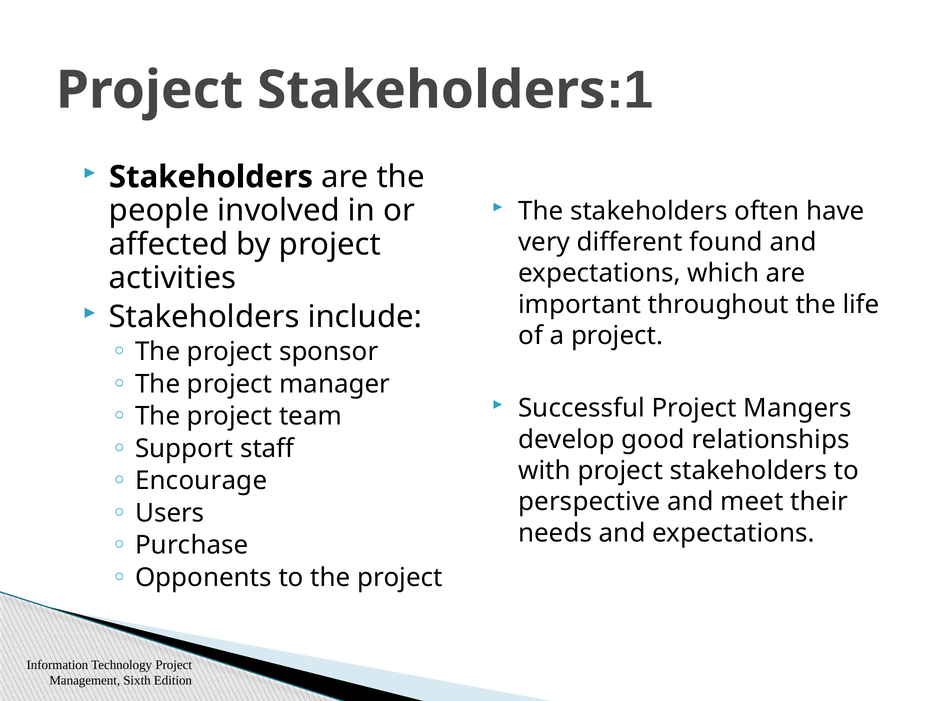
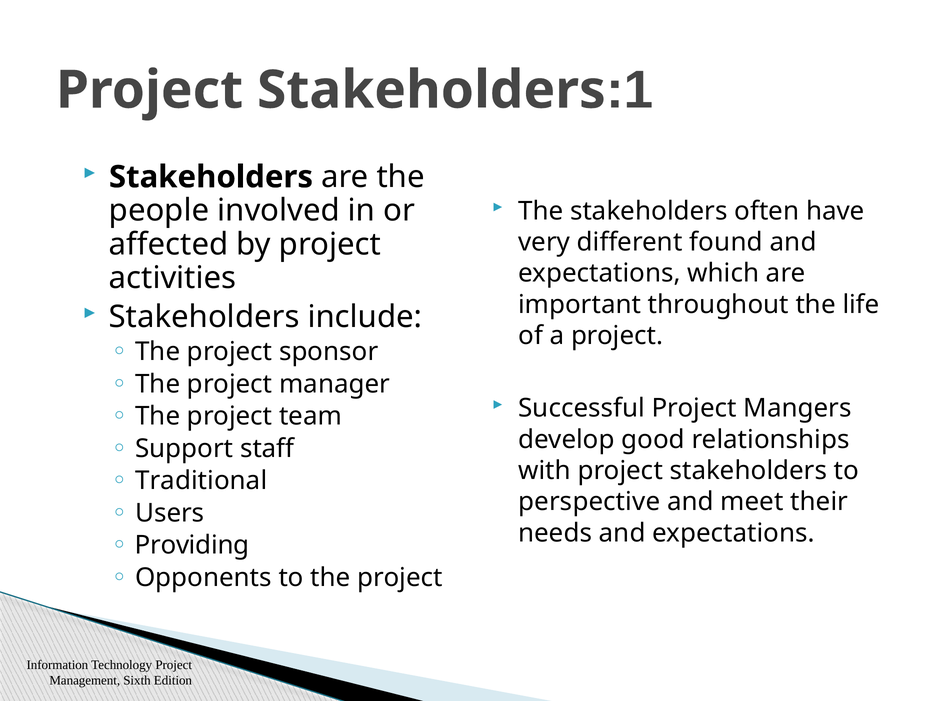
Encourage: Encourage -> Traditional
Purchase: Purchase -> Providing
